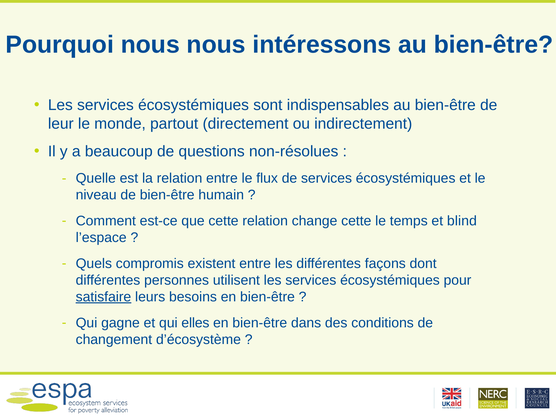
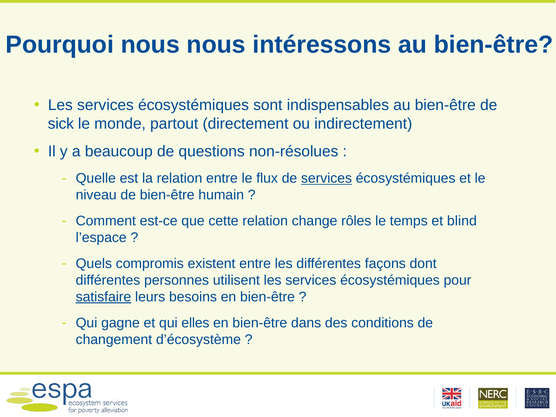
leur: leur -> sick
services at (326, 178) underline: none -> present
change cette: cette -> rôles
